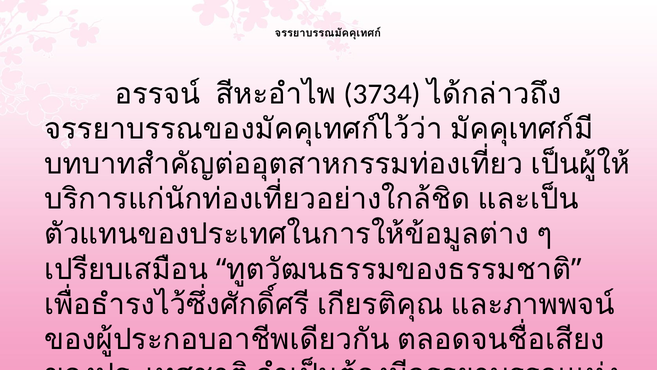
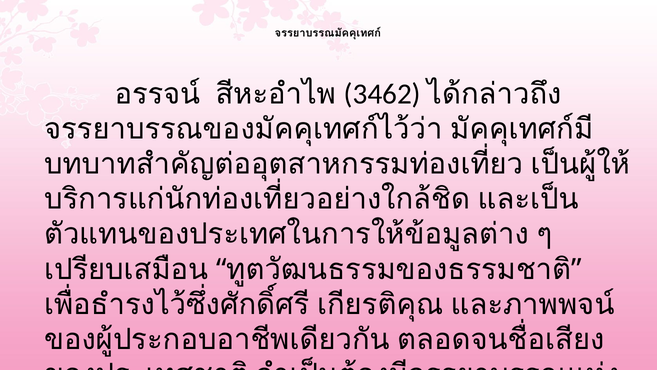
3734: 3734 -> 3462
